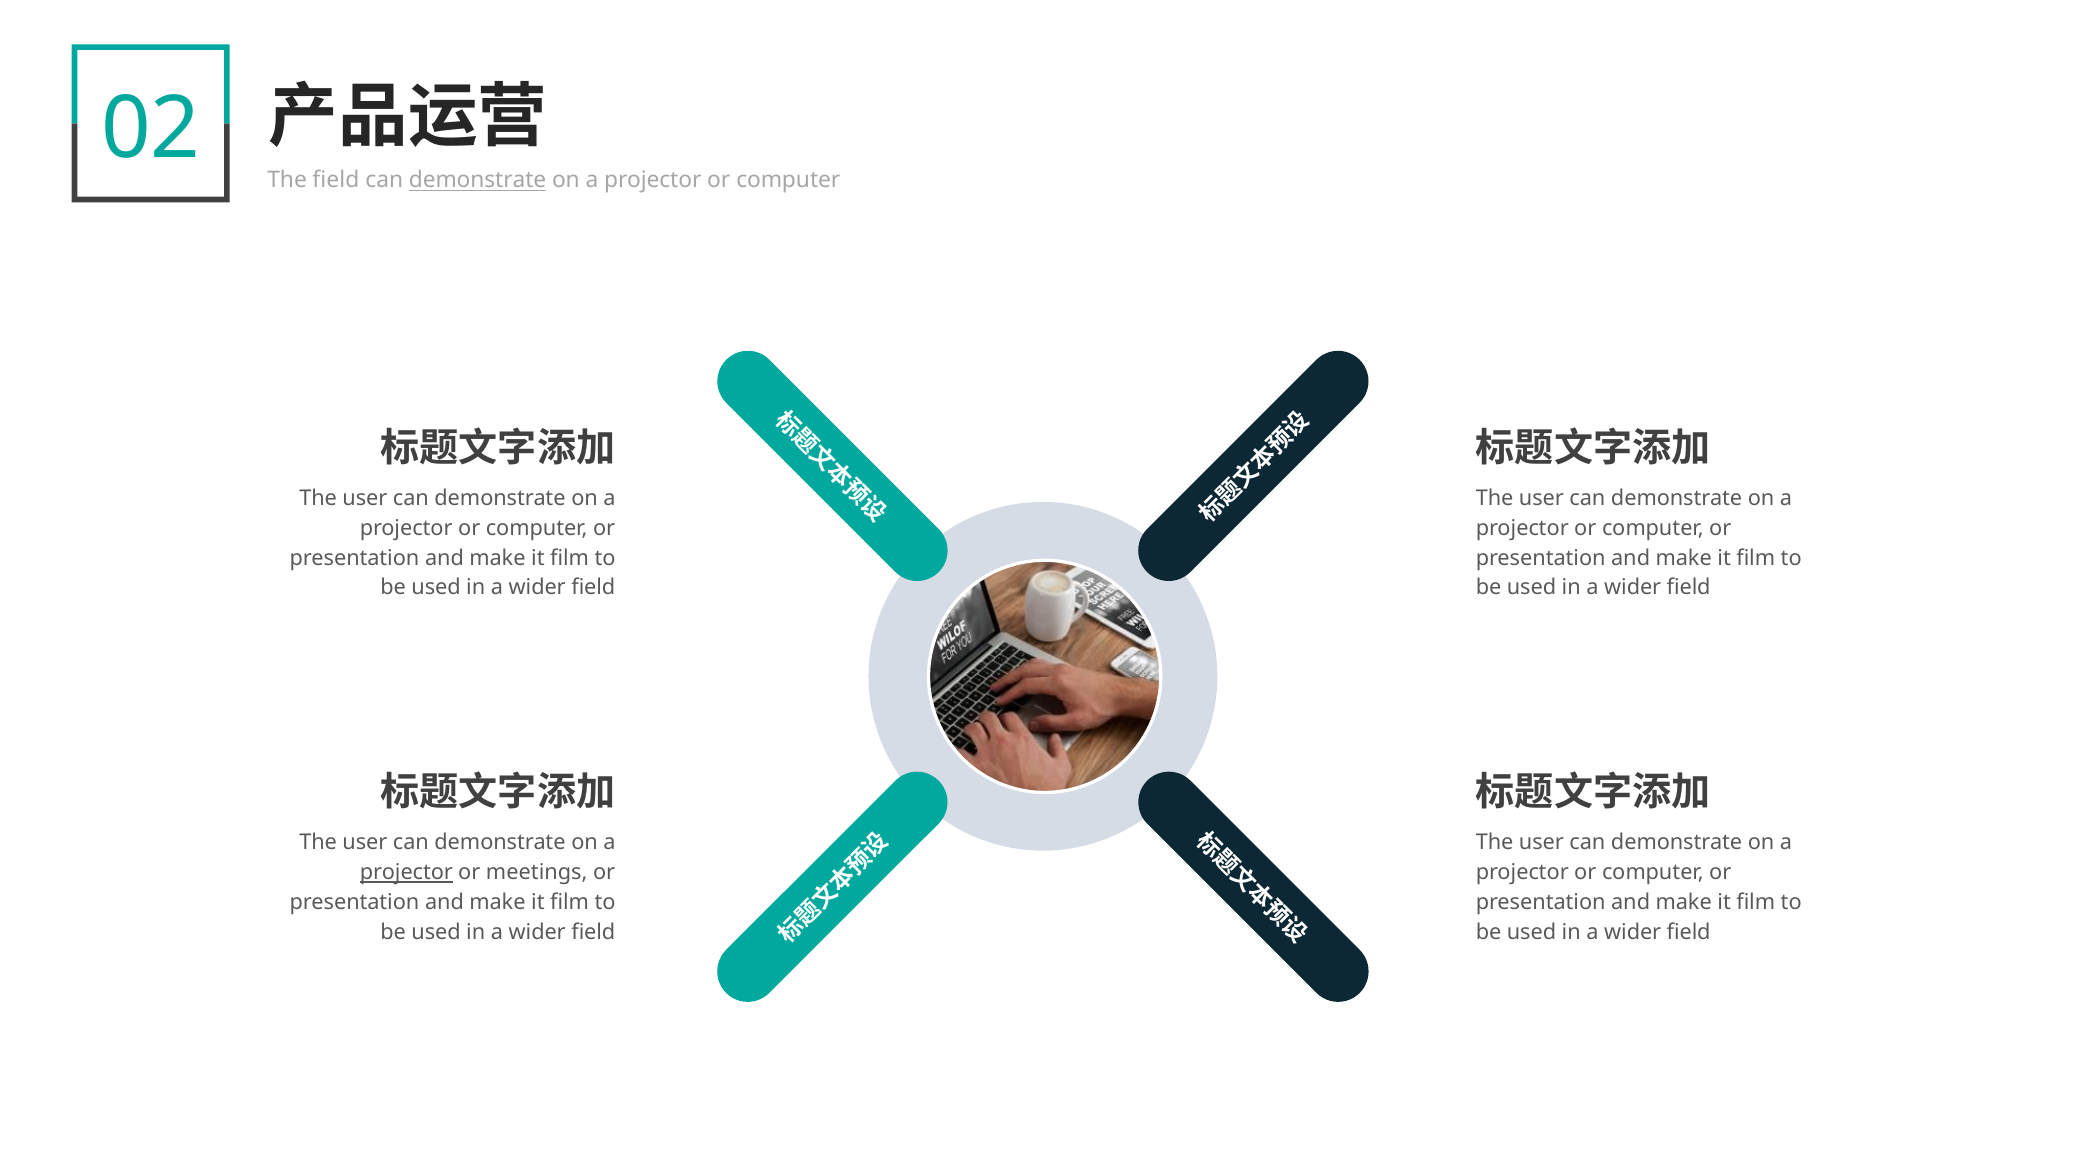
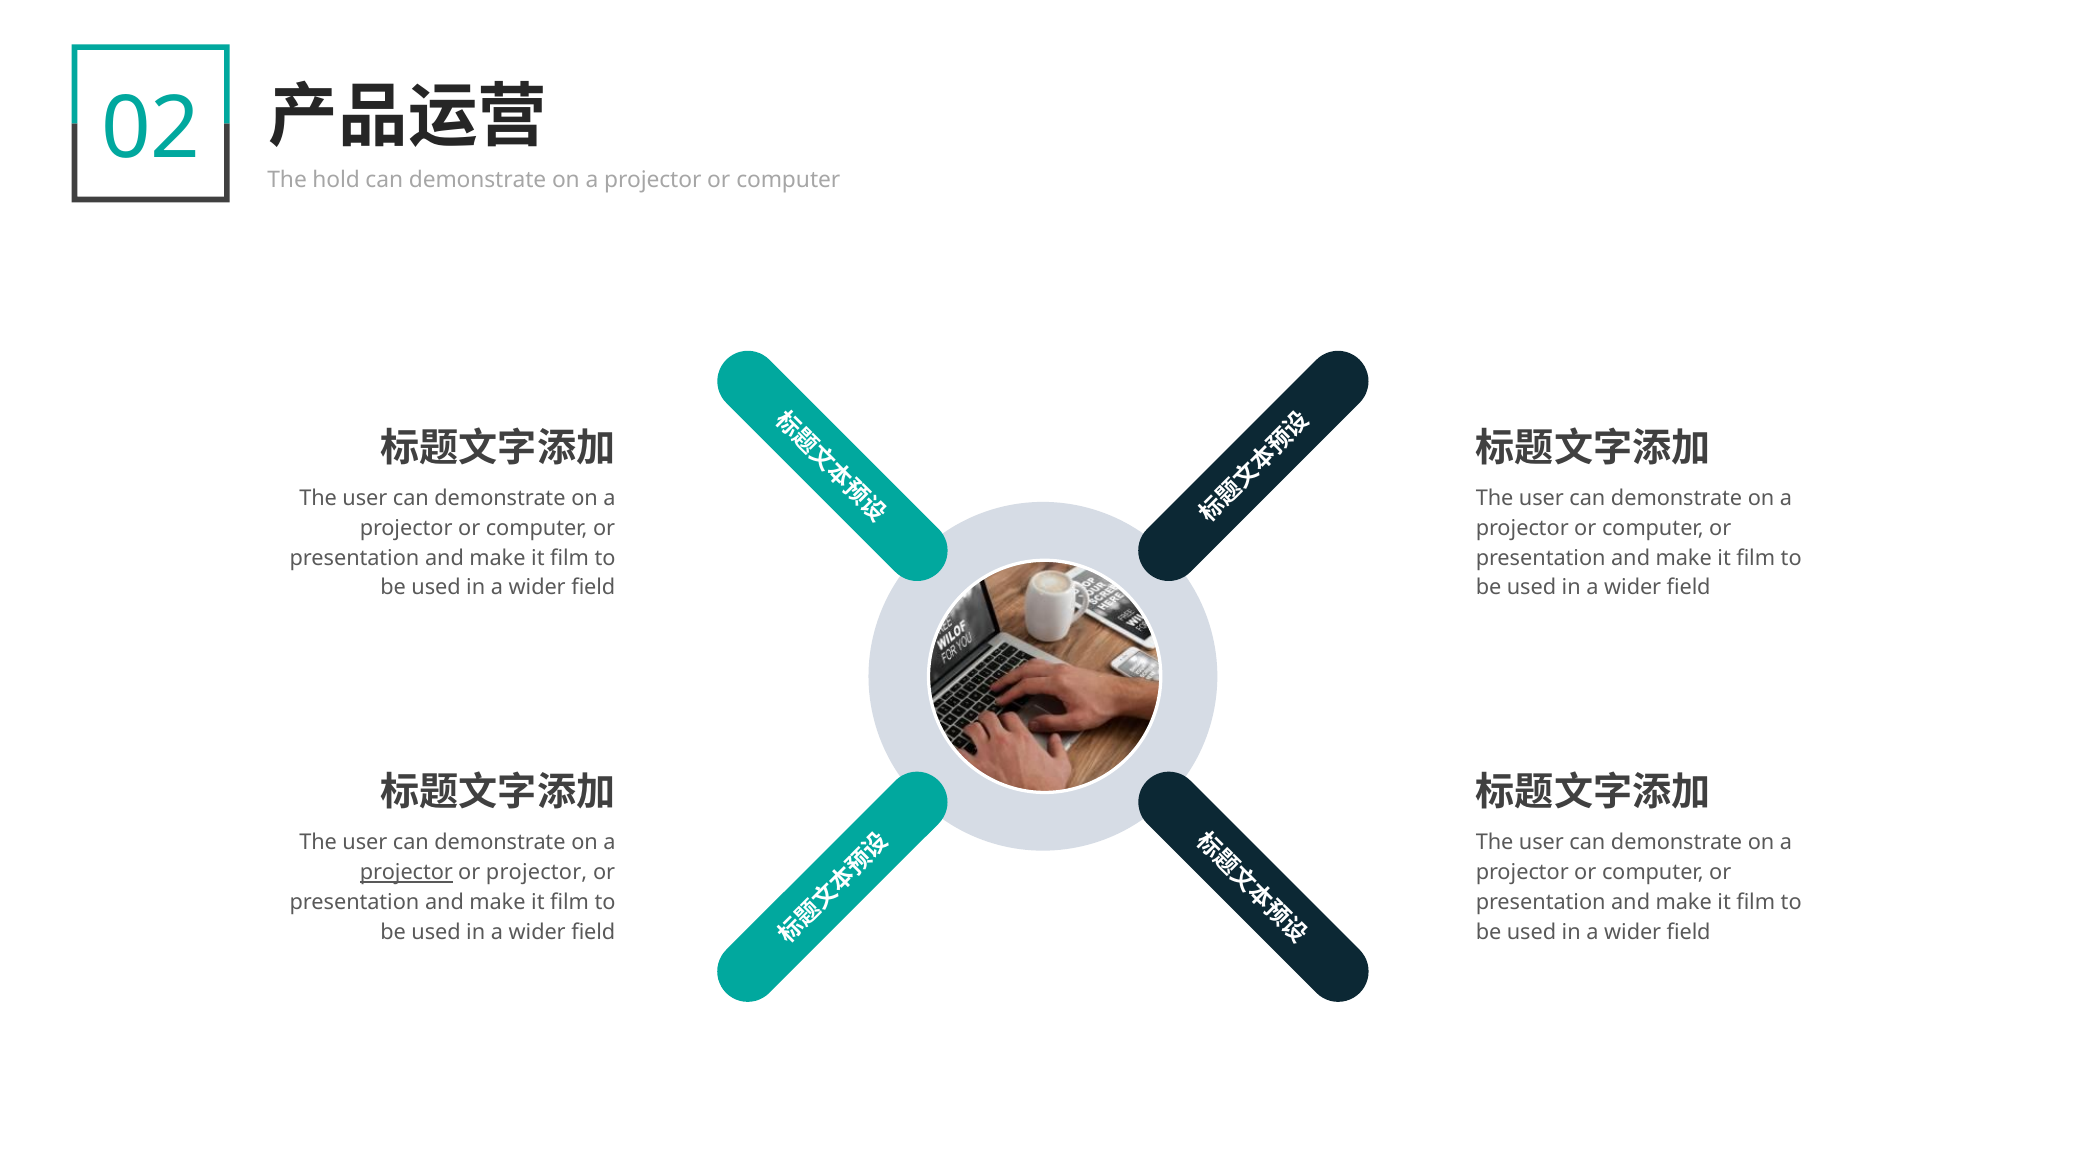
The field: field -> hold
demonstrate at (478, 181) underline: present -> none
or meetings: meetings -> projector
